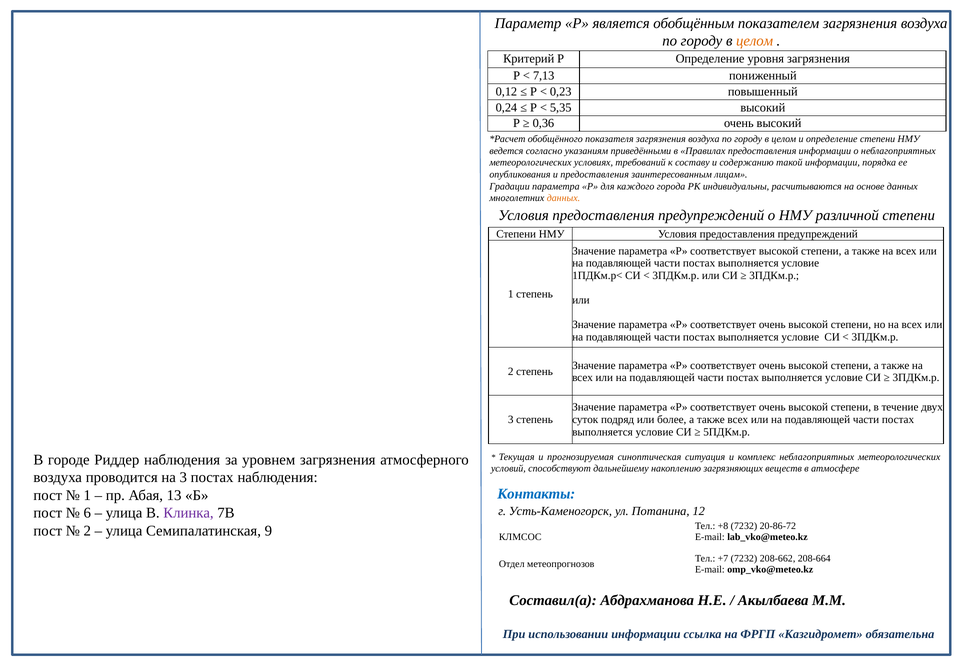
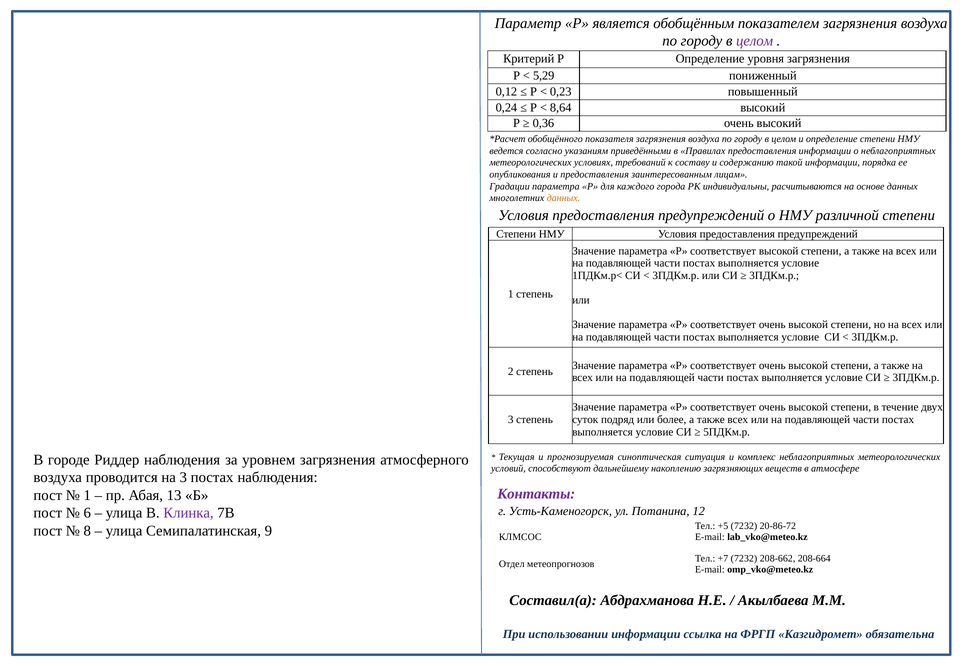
целом at (755, 41) colour: orange -> purple
7,13: 7,13 -> 5,29
5,35: 5,35 -> 8,64
Контакты colour: blue -> purple
+8: +8 -> +5
2 at (87, 531): 2 -> 8
